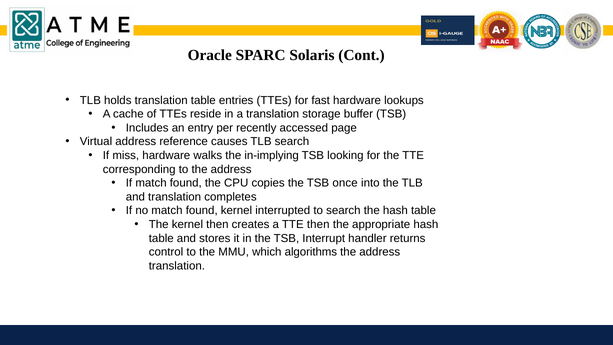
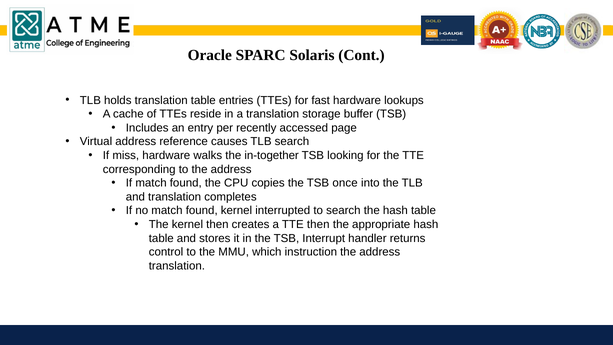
in-implying: in-implying -> in-together
algorithms: algorithms -> instruction
